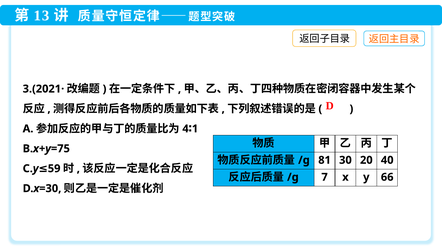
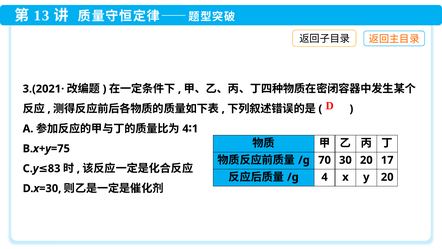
81: 81 -> 70
40: 40 -> 17
59: 59 -> 83
7 at (325, 177): 7 -> 4
y 66: 66 -> 20
